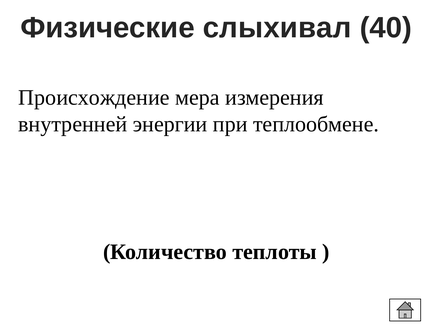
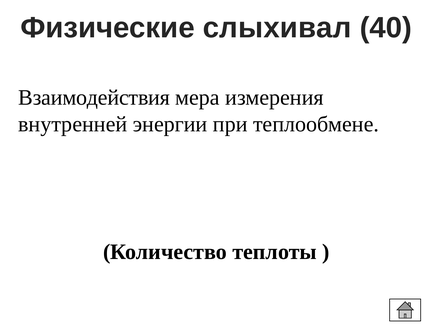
Происхождение: Происхождение -> Взаимодействия
